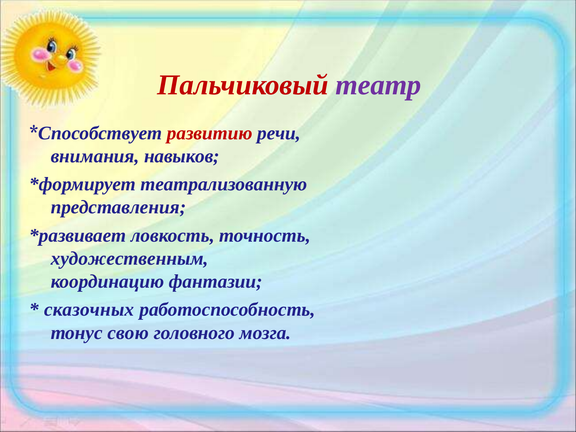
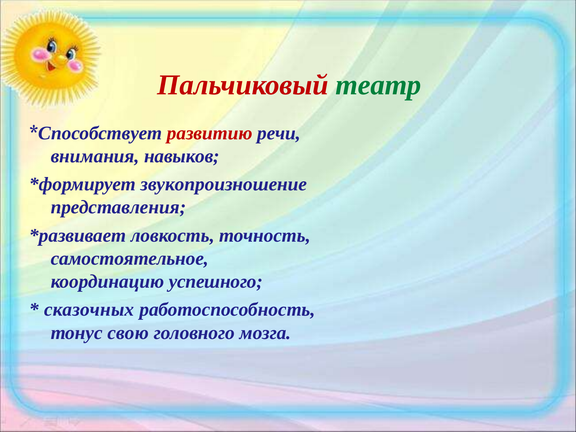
театр colour: purple -> green
театрализованную: театрализованную -> звукопроизношение
художественным: художественным -> самостоятельное
фантазии: фантазии -> успешного
